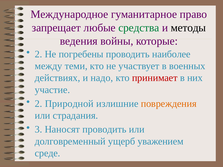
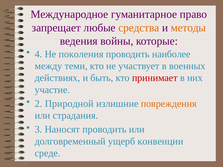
средства colour: green -> orange
методы colour: black -> orange
2 at (38, 54): 2 -> 4
погребены: погребены -> поколения
надо: надо -> быть
уважением: уважением -> конвенции
